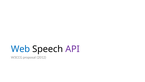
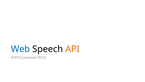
API colour: purple -> orange
